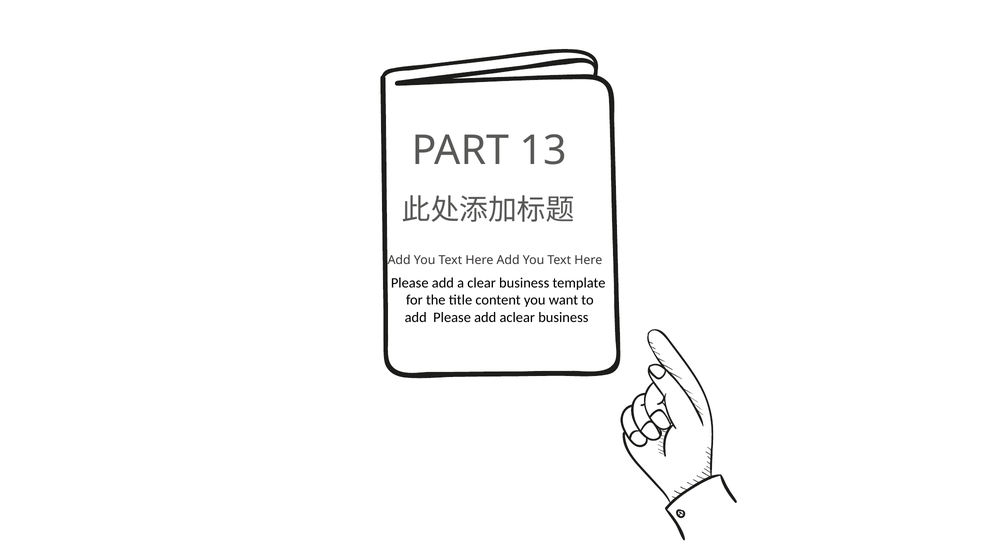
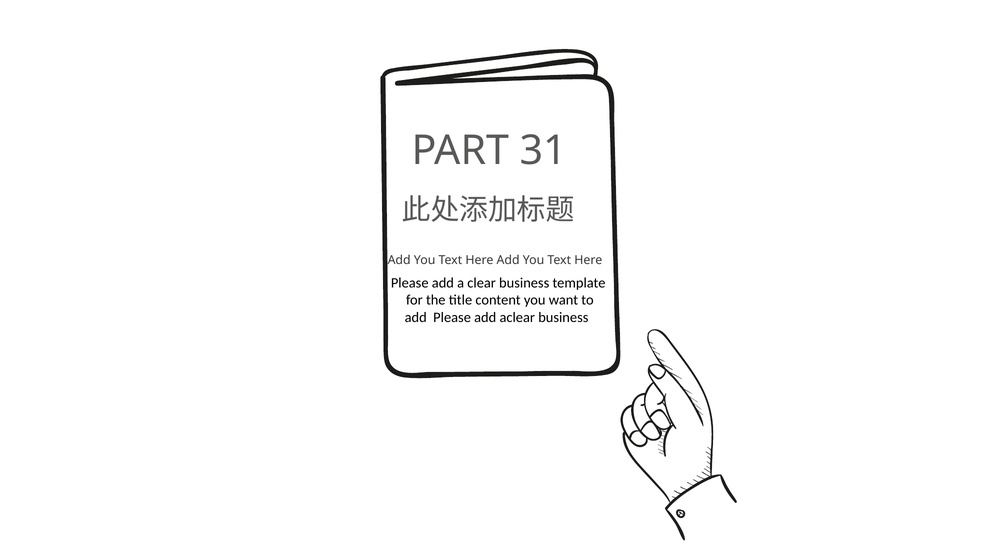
13: 13 -> 31
